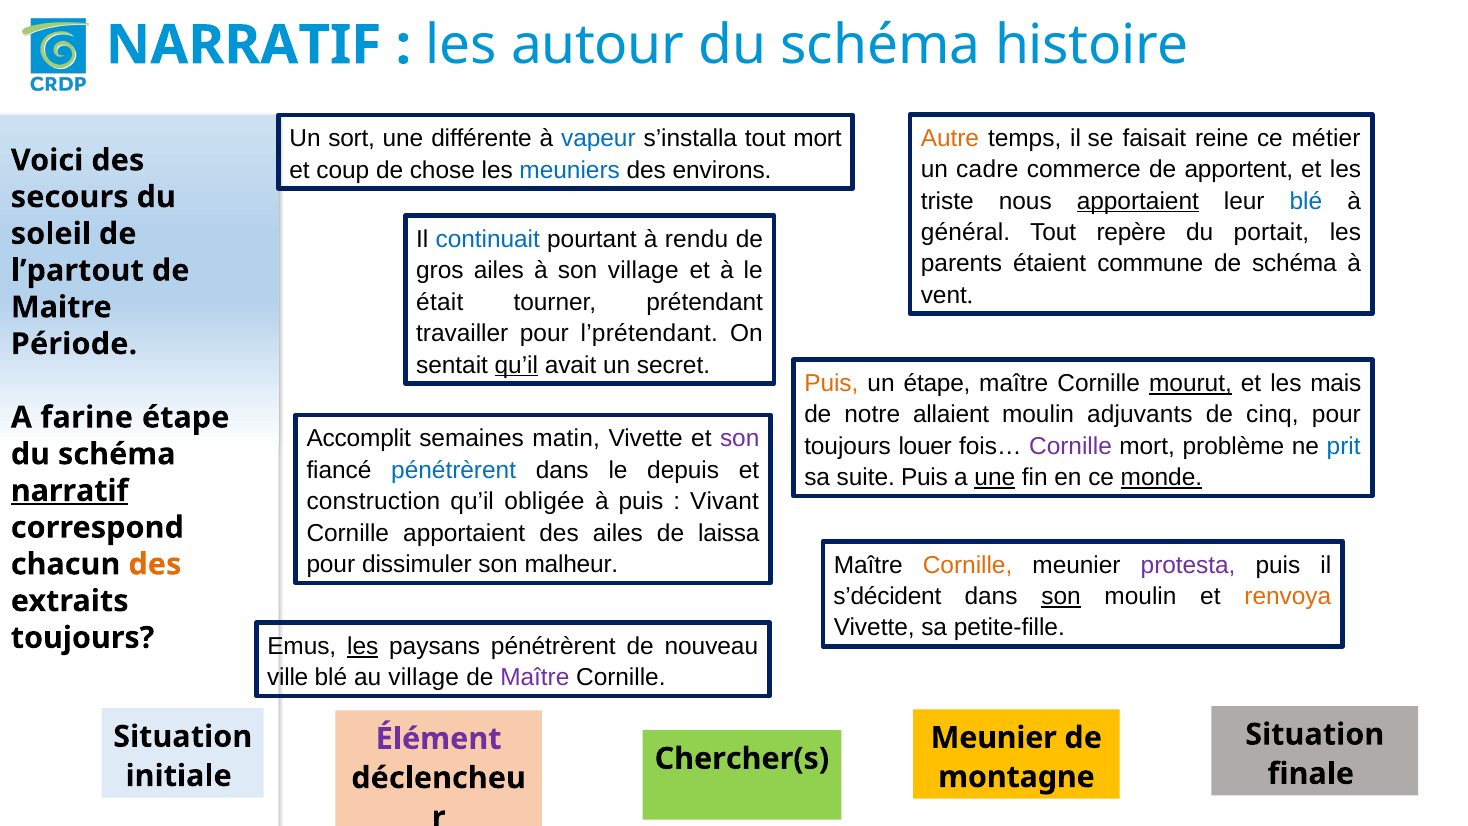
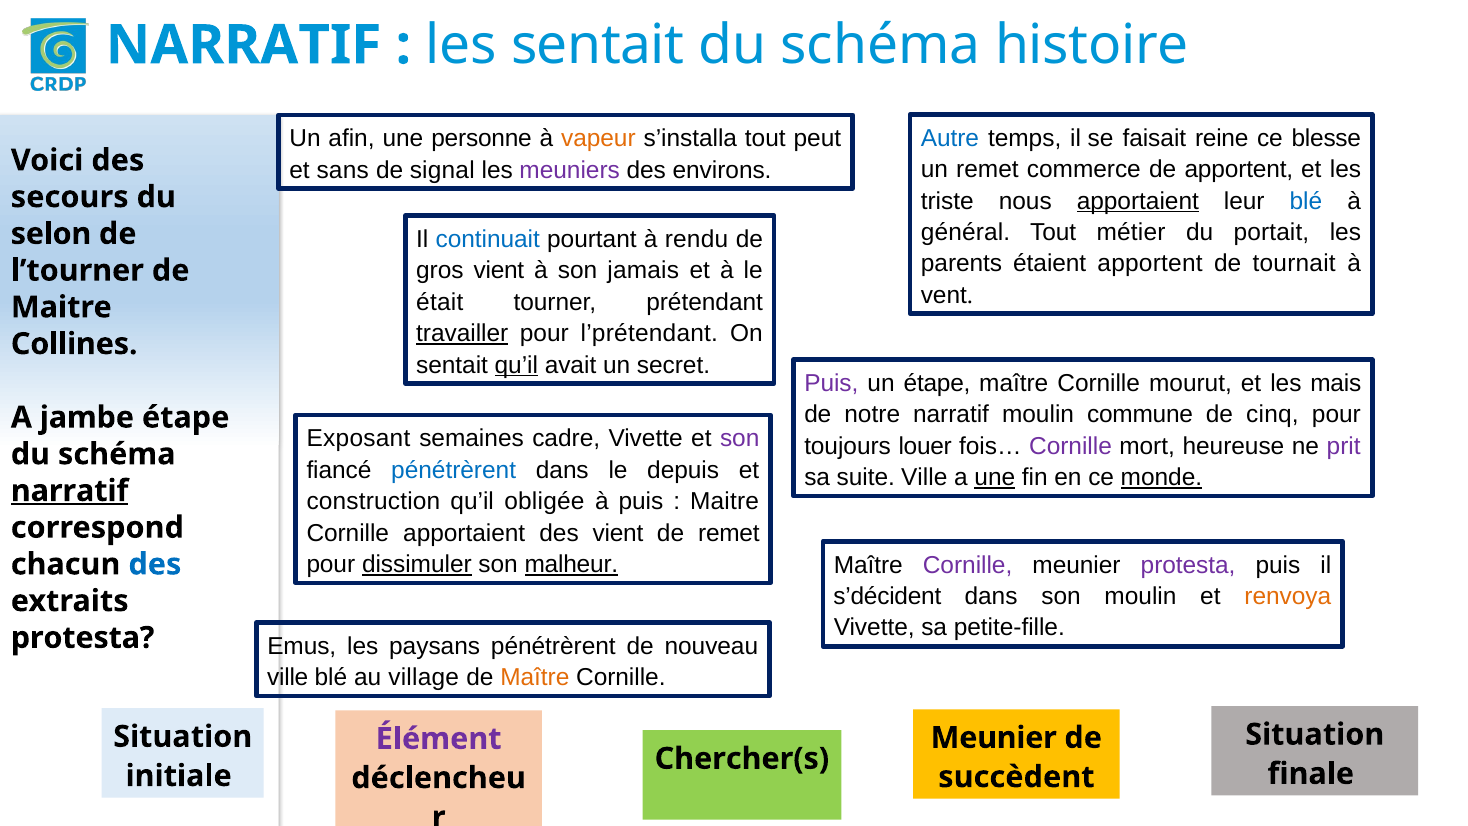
les autour: autour -> sentait
Autre colour: orange -> blue
métier: métier -> blesse
sort: sort -> afin
différente: différente -> personne
vapeur colour: blue -> orange
tout mort: mort -> peut
un cadre: cadre -> remet
coup: coup -> sans
chose: chose -> signal
meuniers colour: blue -> purple
repère: repère -> métier
soleil: soleil -> selon
étaient commune: commune -> apportent
de schéma: schéma -> tournait
gros ailes: ailes -> vient
son village: village -> jamais
l’partout: l’partout -> l’tourner
travailler underline: none -> present
Période: Période -> Collines
Puis at (831, 383) colour: orange -> purple
mourut underline: present -> none
notre allaient: allaient -> narratif
adjuvants: adjuvants -> commune
farine: farine -> jambe
Accomplit: Accomplit -> Exposant
matin: matin -> cadre
problème: problème -> heureuse
prit colour: blue -> purple
suite Puis: Puis -> Ville
Vivant at (724, 502): Vivant -> Maitre
des ailes: ailes -> vient
de laissa: laissa -> remet
dissimuler underline: none -> present
malheur underline: none -> present
Cornille at (968, 565) colour: orange -> purple
des at (155, 564) colour: orange -> blue
son at (1061, 596) underline: present -> none
toujours at (83, 638): toujours -> protesta
les at (363, 646) underline: present -> none
Maître at (535, 678) colour: purple -> orange
montagne: montagne -> succèdent
